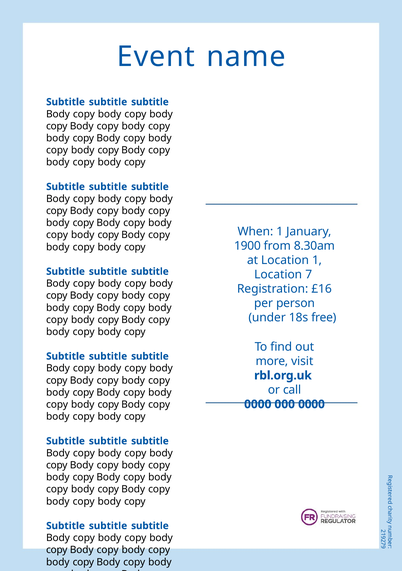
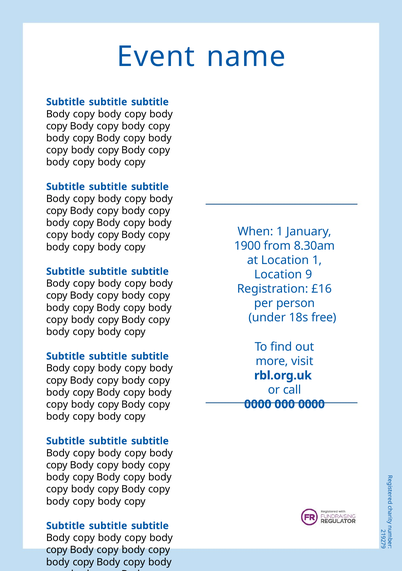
Location 7: 7 -> 9
